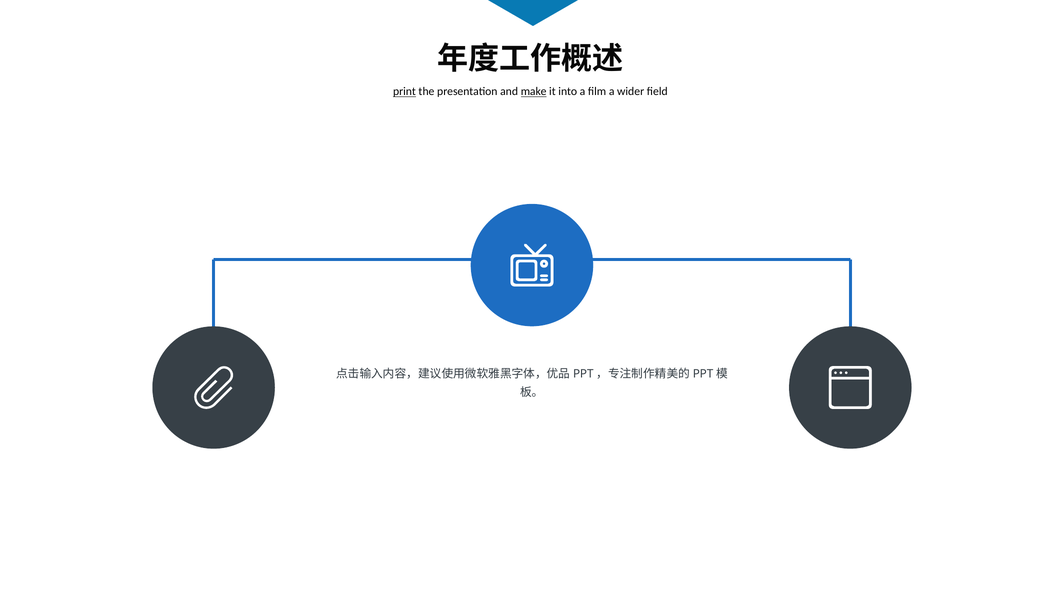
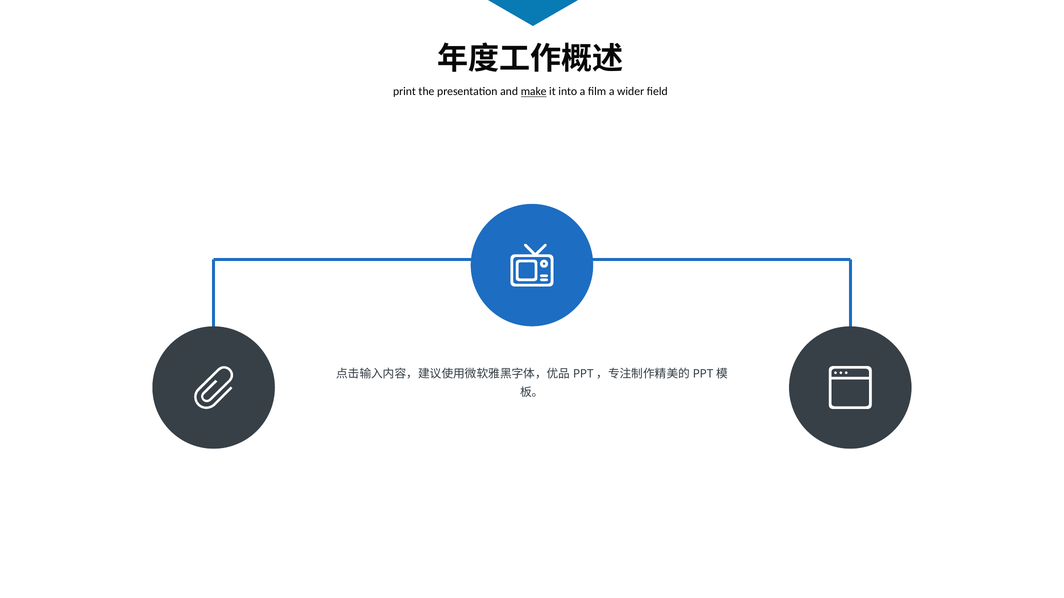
print underline: present -> none
